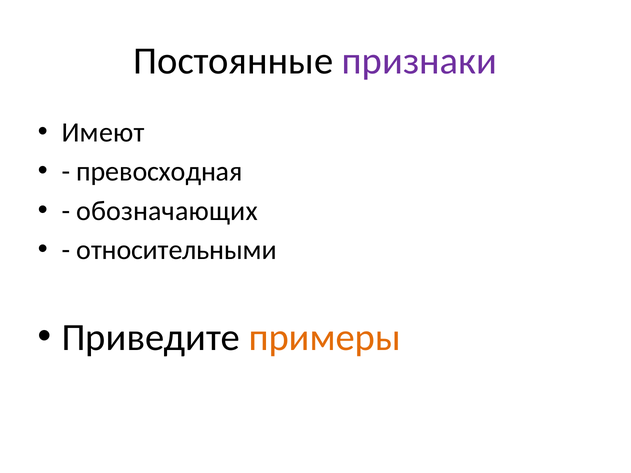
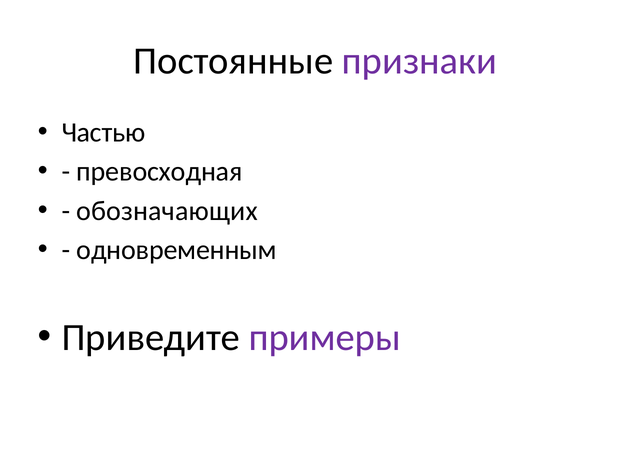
Имеют: Имеют -> Частью
относительными: относительными -> одновременным
примеры colour: orange -> purple
